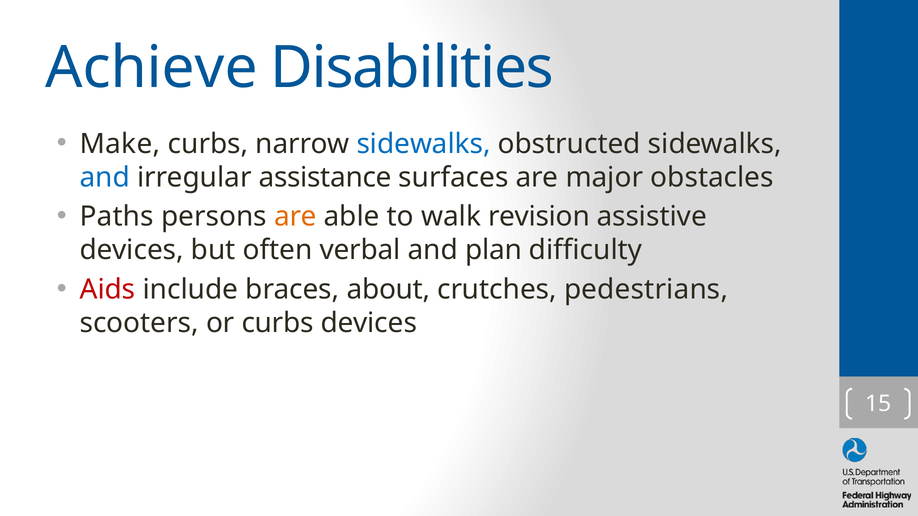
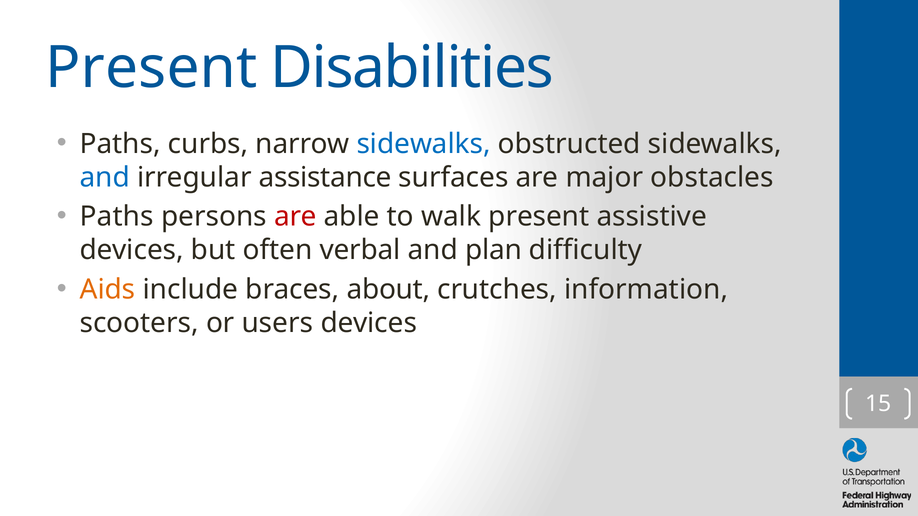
Achieve at (151, 68): Achieve -> Present
Make at (120, 144): Make -> Paths
are at (295, 217) colour: orange -> red
walk revision: revision -> present
Aids colour: red -> orange
pedestrians: pedestrians -> information
or curbs: curbs -> users
